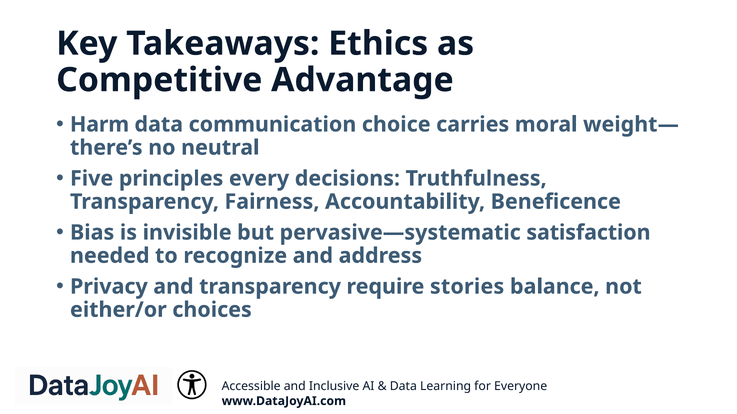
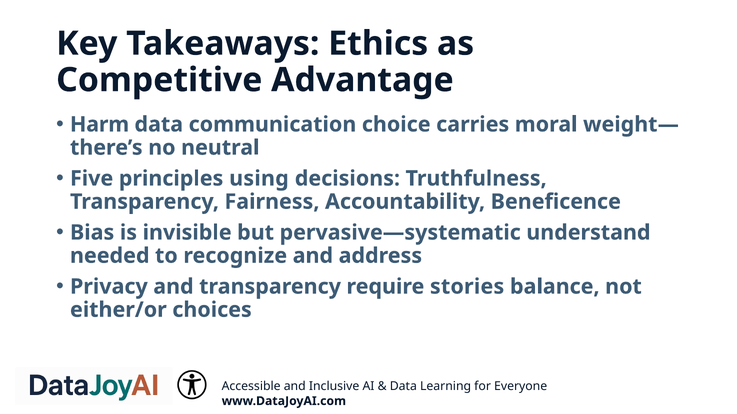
every: every -> using
satisfaction: satisfaction -> understand
